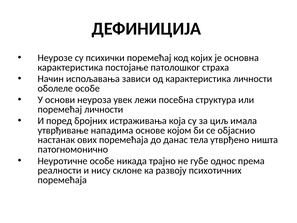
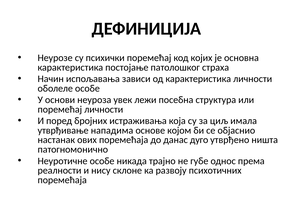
тела: тела -> дуго
